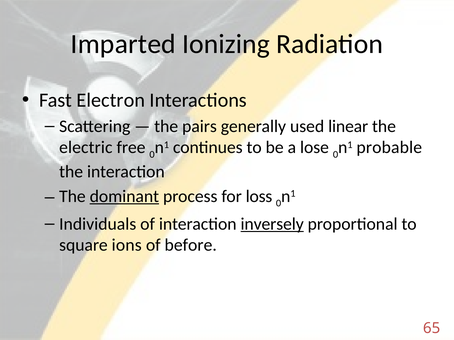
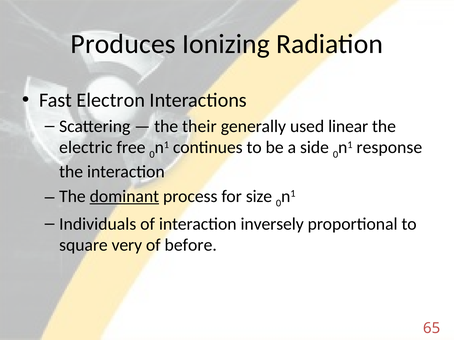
Imparted: Imparted -> Produces
pairs: pairs -> their
lose: lose -> side
probable: probable -> response
loss: loss -> size
inversely underline: present -> none
ions: ions -> very
